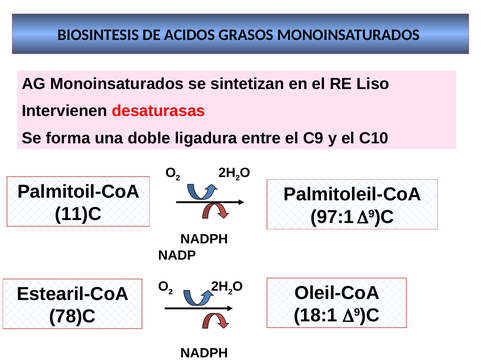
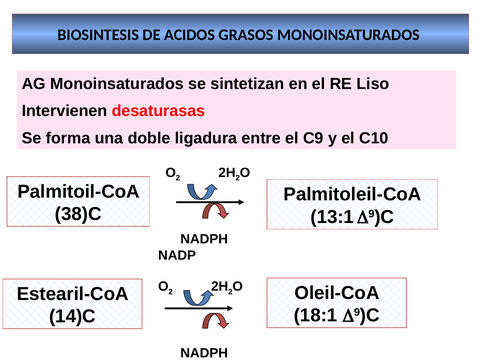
11)C: 11)C -> 38)C
97:1: 97:1 -> 13:1
78)C: 78)C -> 14)C
